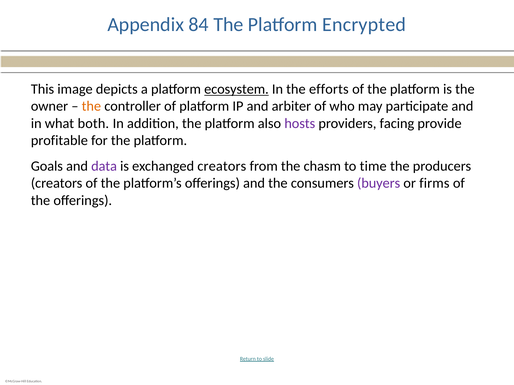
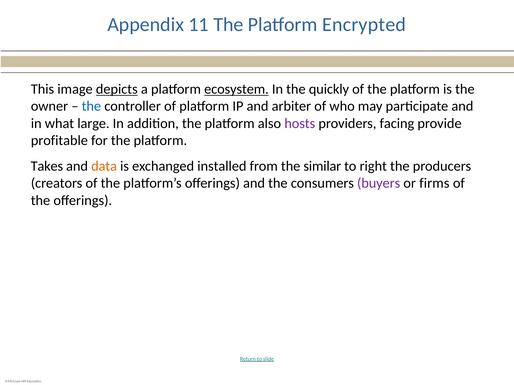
84: 84 -> 11
depicts underline: none -> present
efforts: efforts -> quickly
the at (91, 106) colour: orange -> blue
both: both -> large
Goals: Goals -> Takes
data colour: purple -> orange
exchanged creators: creators -> installed
chasm: chasm -> similar
time: time -> right
